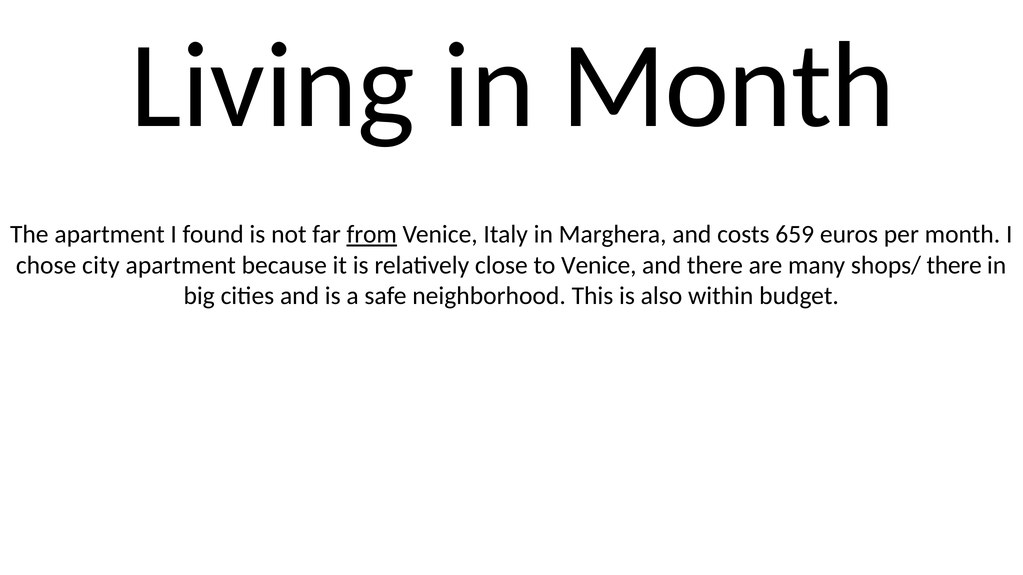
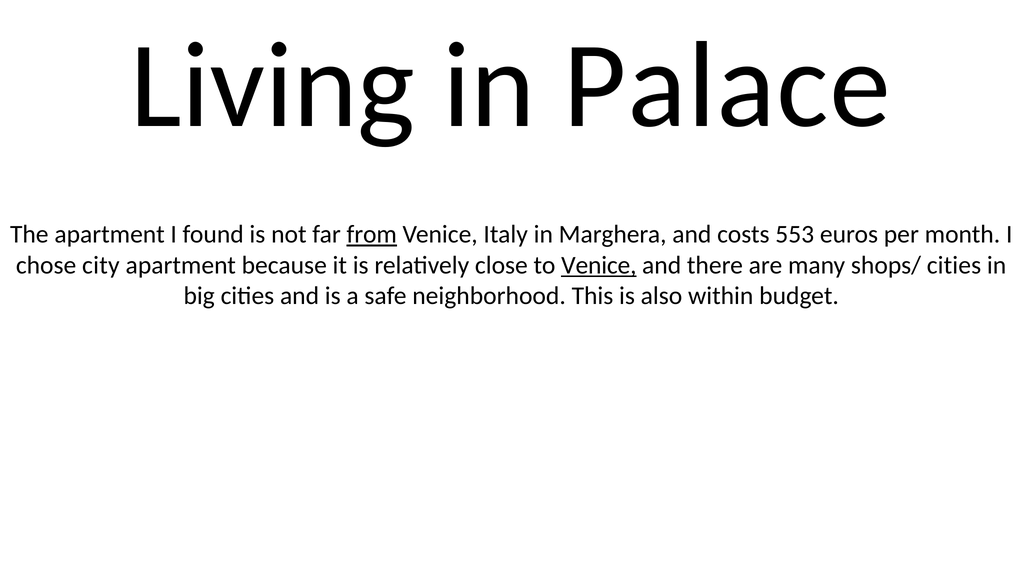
in Month: Month -> Palace
659: 659 -> 553
Venice at (599, 265) underline: none -> present
shops/ there: there -> cities
